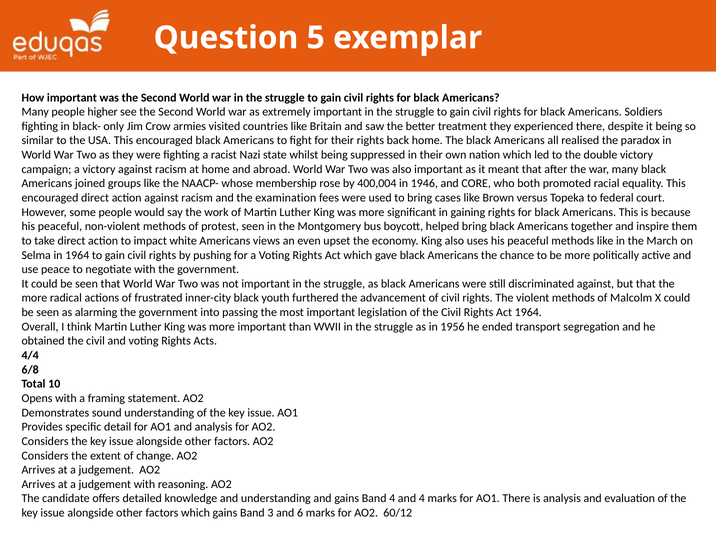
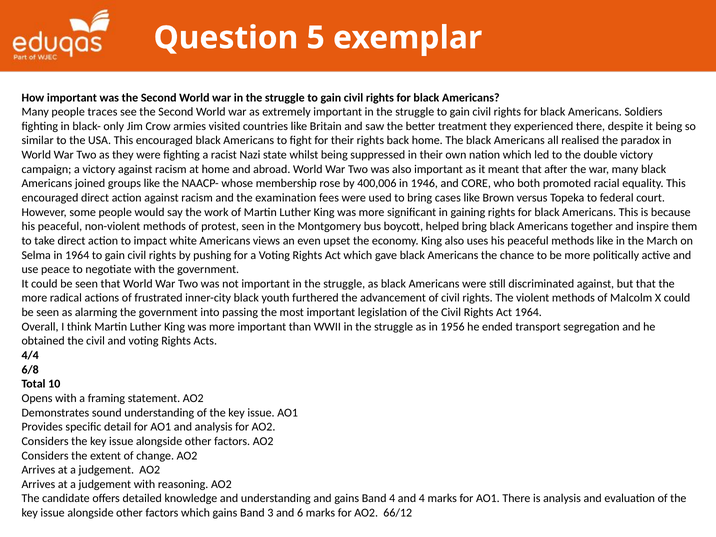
higher: higher -> traces
400,004: 400,004 -> 400,006
60/12: 60/12 -> 66/12
